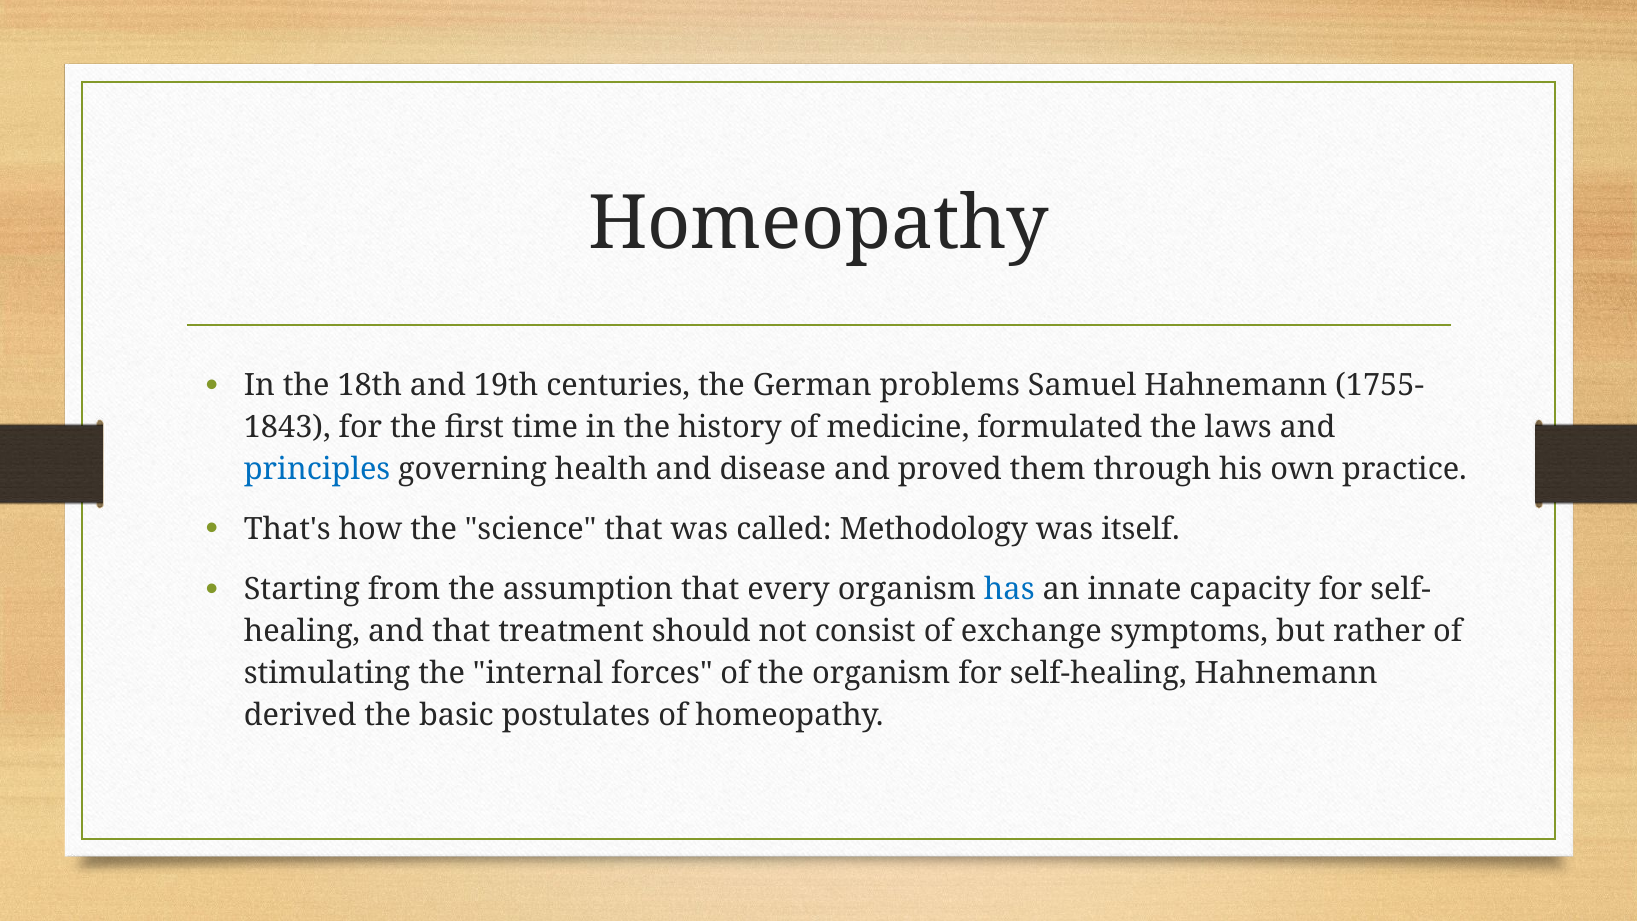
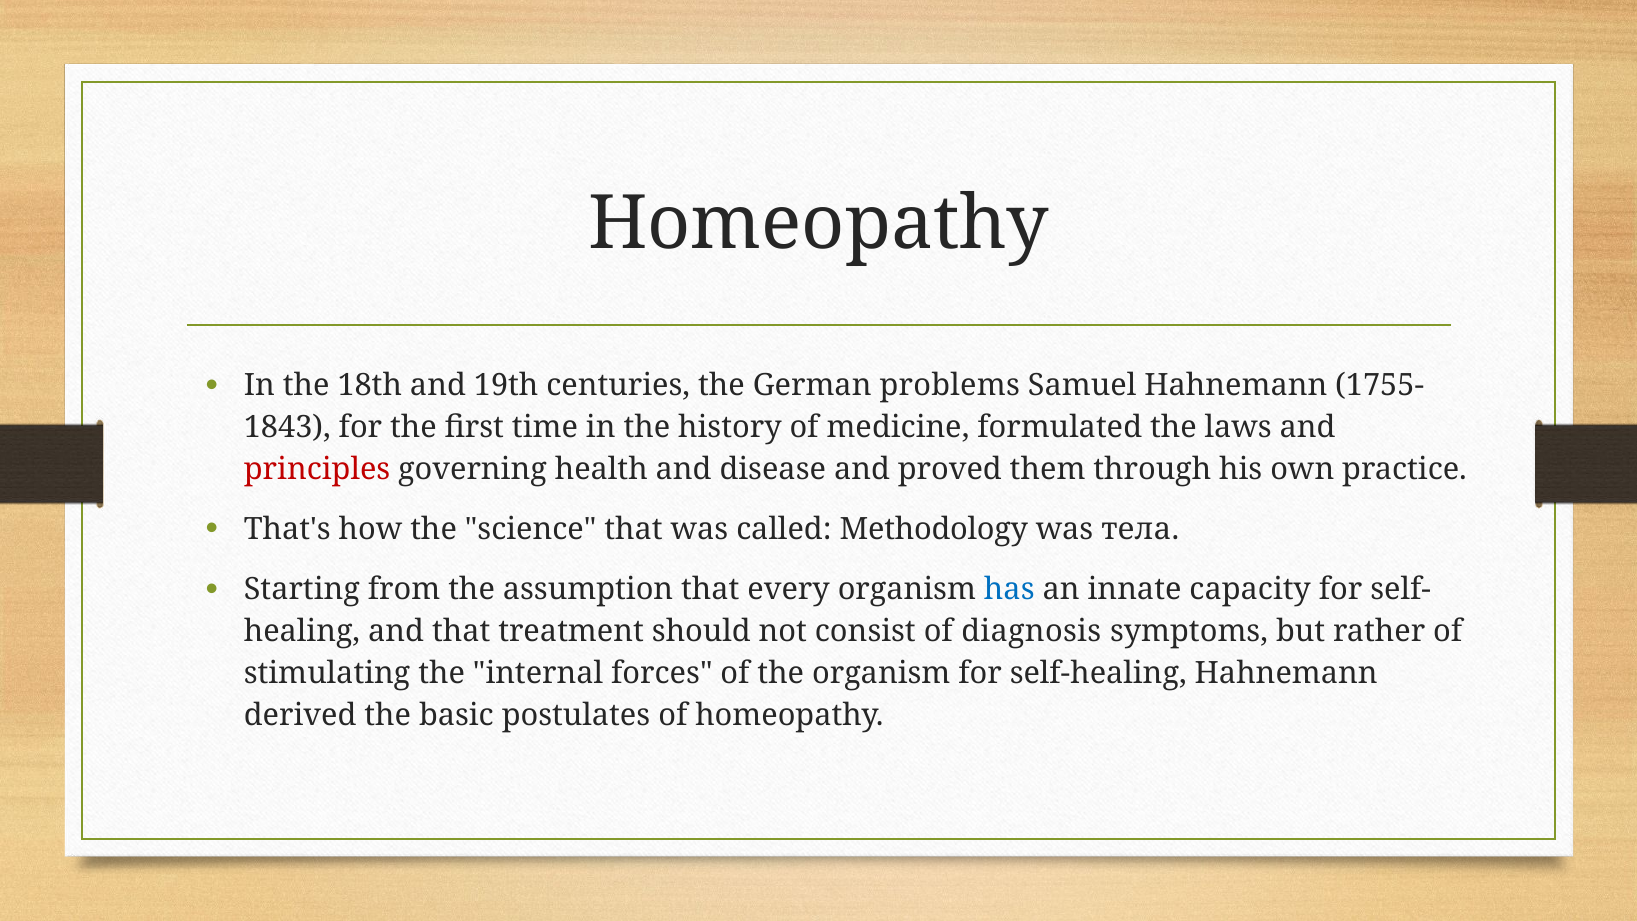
principles colour: blue -> red
itself: itself -> тела
exchange: exchange -> diagnosis
